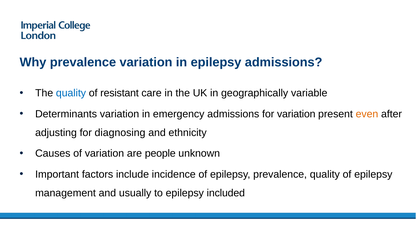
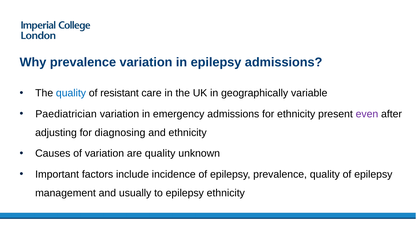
Determinants: Determinants -> Paediatrician
for variation: variation -> ethnicity
even colour: orange -> purple
are people: people -> quality
epilepsy included: included -> ethnicity
